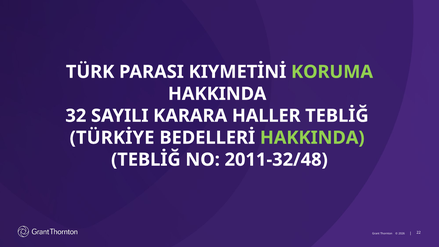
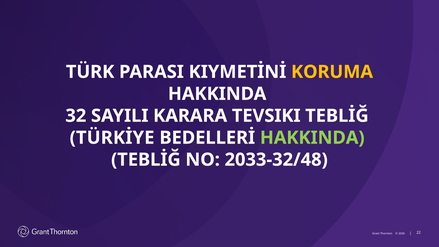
KORUMA colour: light green -> yellow
HALLER: HALLER -> TEVSIKI
2011-32/48: 2011-32/48 -> 2033-32/48
